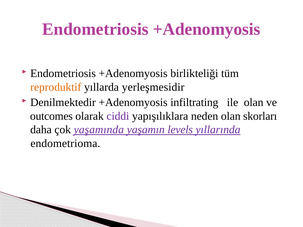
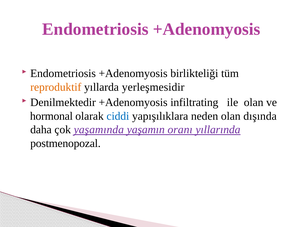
outcomes: outcomes -> hormonal
ciddi colour: purple -> blue
skorları: skorları -> dışında
levels: levels -> oranı
endometrioma: endometrioma -> postmenopozal
